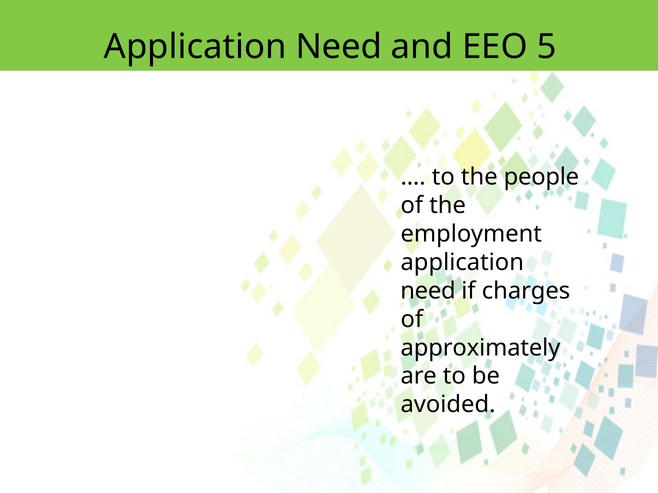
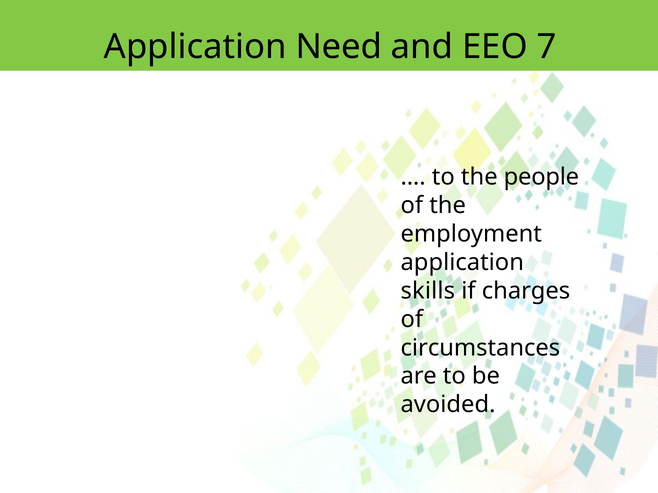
5: 5 -> 7
need at (428, 291): need -> skills
approximately: approximately -> circumstances
